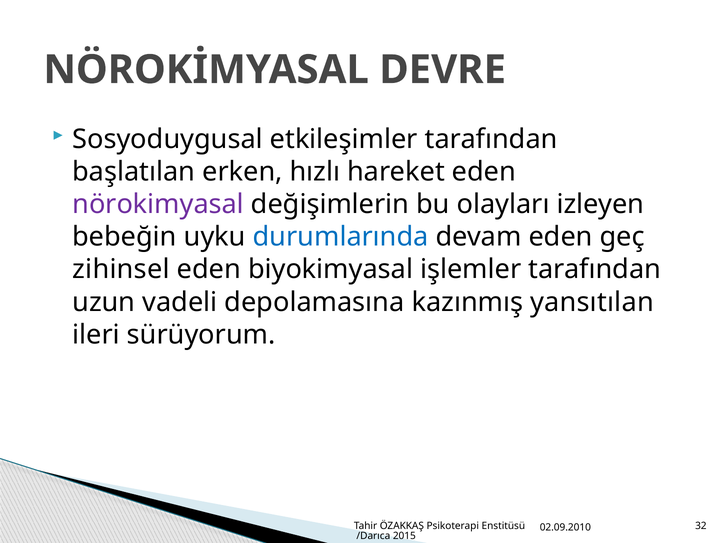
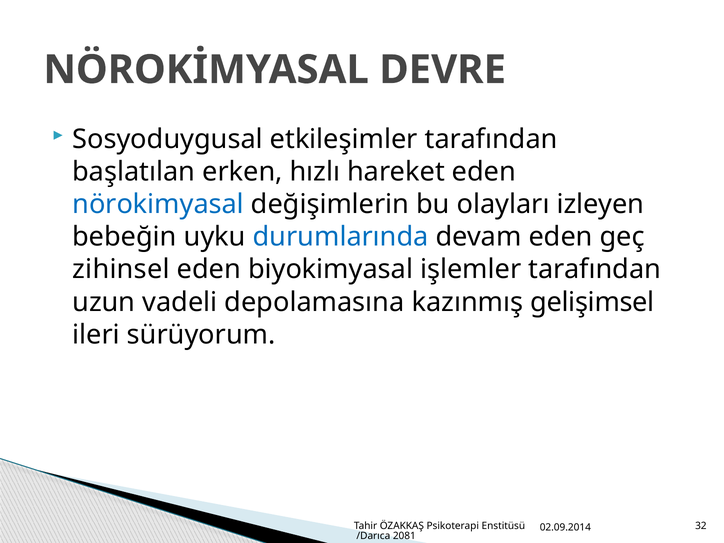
nörokimyasal colour: purple -> blue
yansıtılan: yansıtılan -> gelişimsel
02.09.2010: 02.09.2010 -> 02.09.2014
2015: 2015 -> 2081
